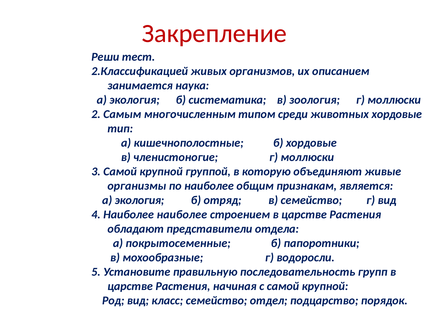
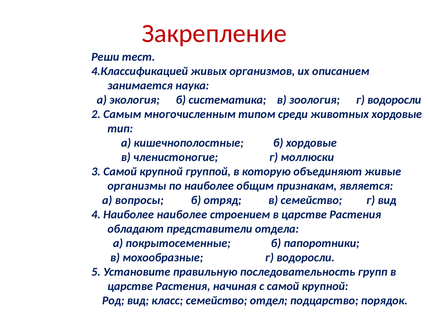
2.Классификацией: 2.Классификацией -> 4.Классификацией
зоология г моллюски: моллюски -> водоросли
экология at (139, 200): экология -> вопросы
